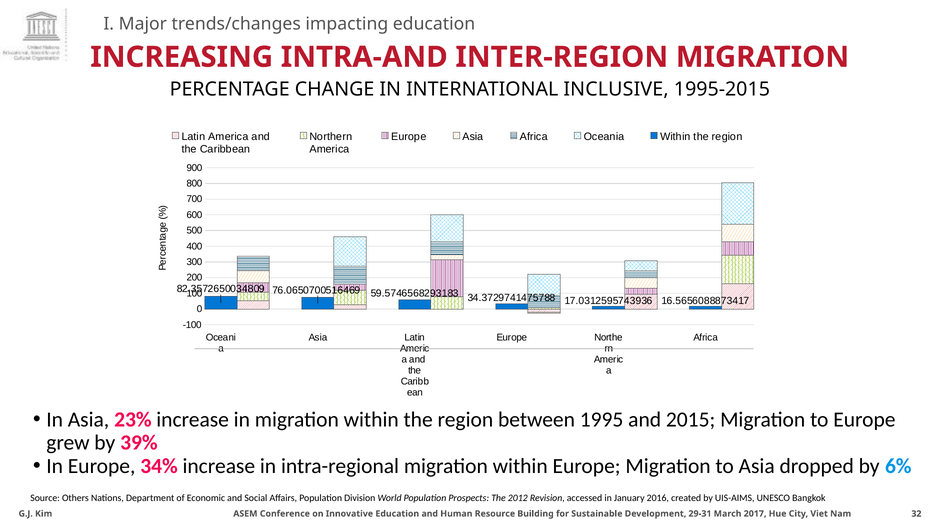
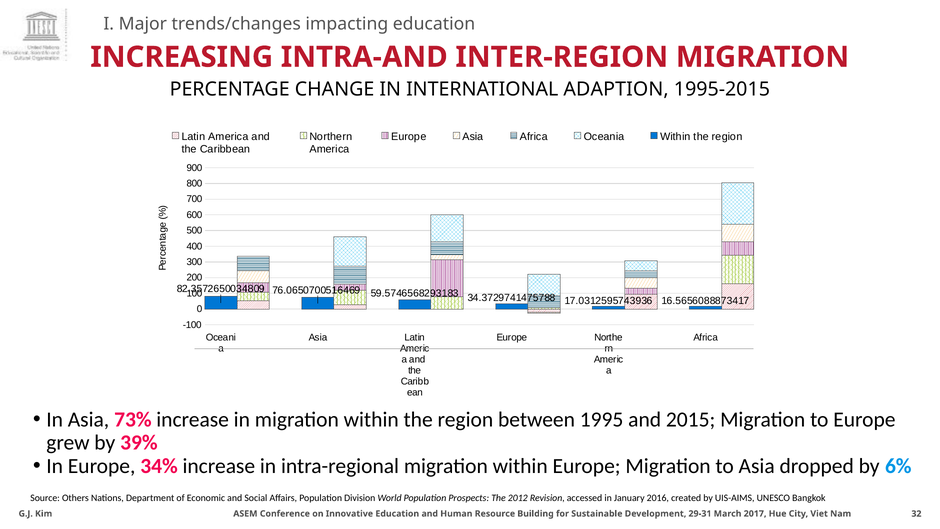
INCLUSIVE: INCLUSIVE -> ADAPTION
23%: 23% -> 73%
